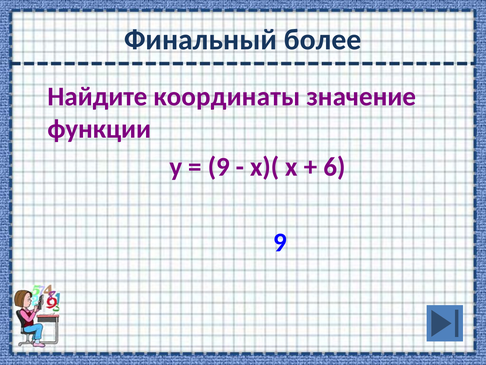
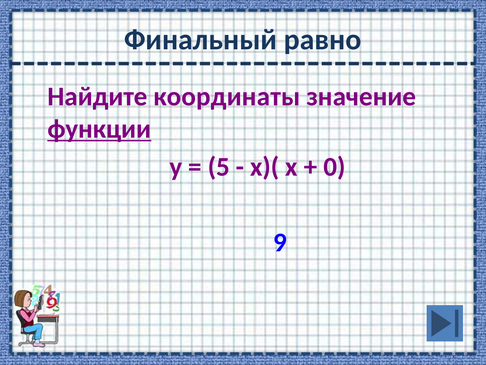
более: более -> равно
функции underline: none -> present
9 at (219, 167): 9 -> 5
6: 6 -> 0
